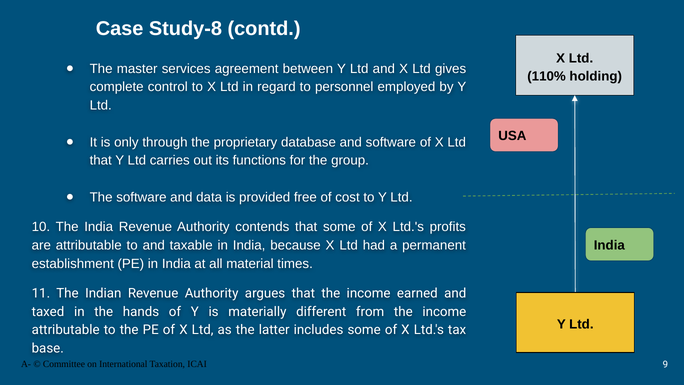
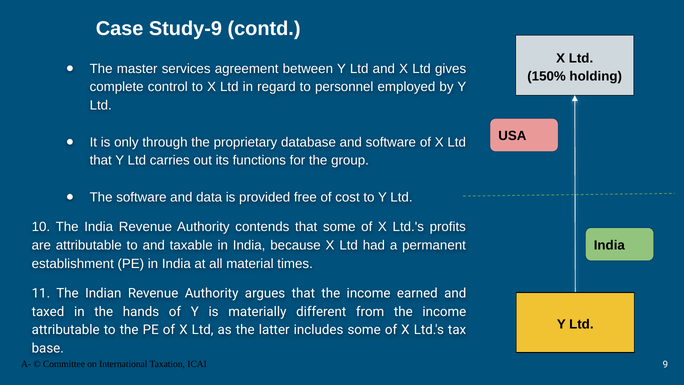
Study-8: Study-8 -> Study-9
110%: 110% -> 150%
